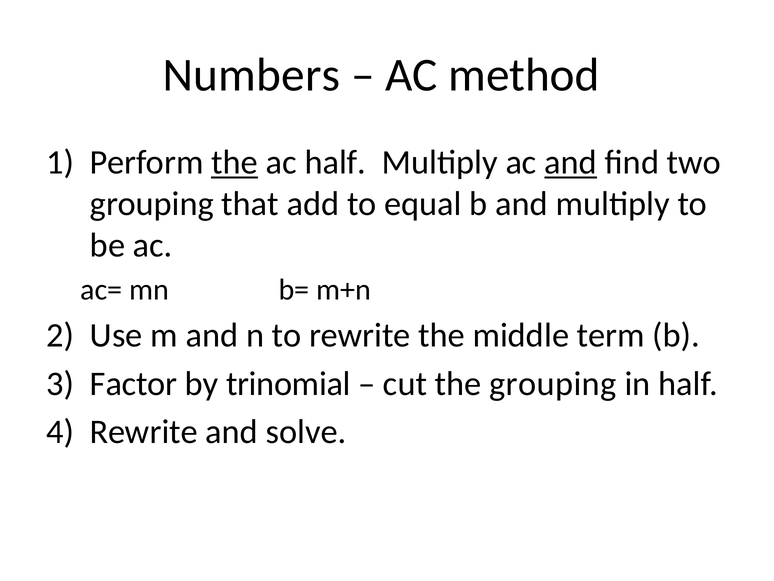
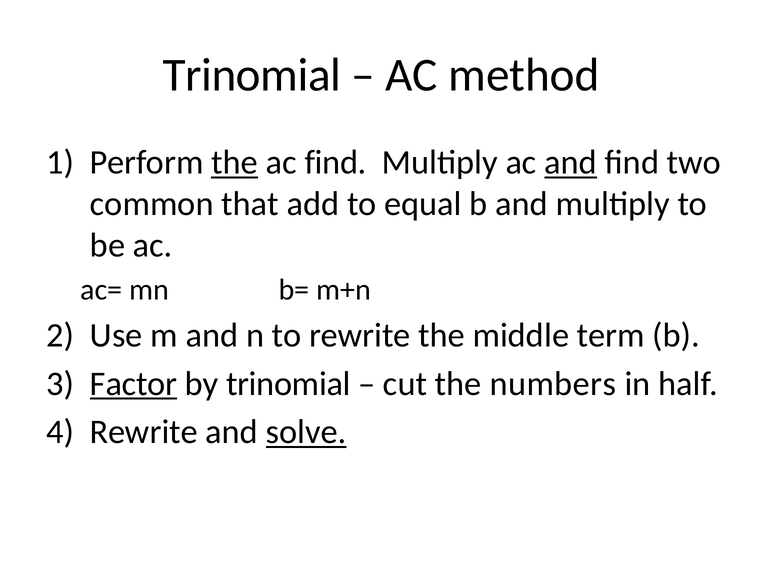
Numbers at (252, 75): Numbers -> Trinomial
ac half: half -> find
grouping at (152, 204): grouping -> common
Factor underline: none -> present
the grouping: grouping -> numbers
solve underline: none -> present
